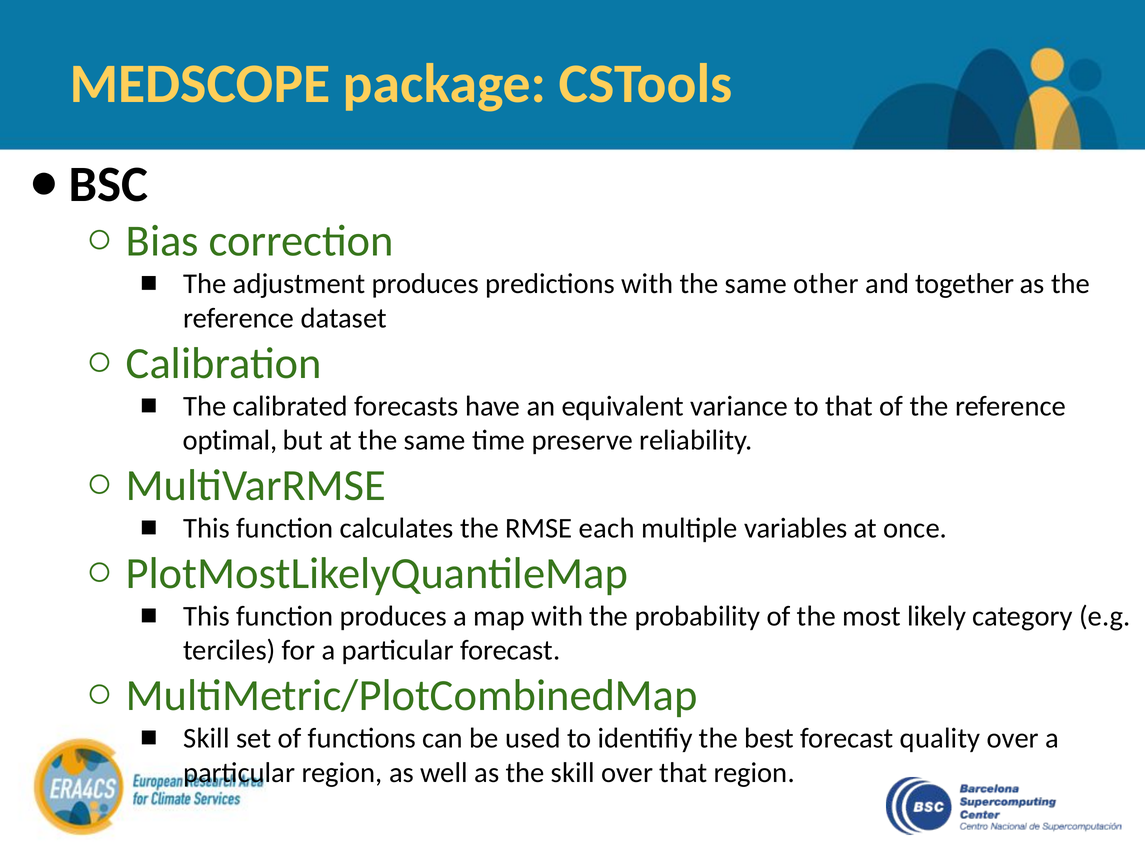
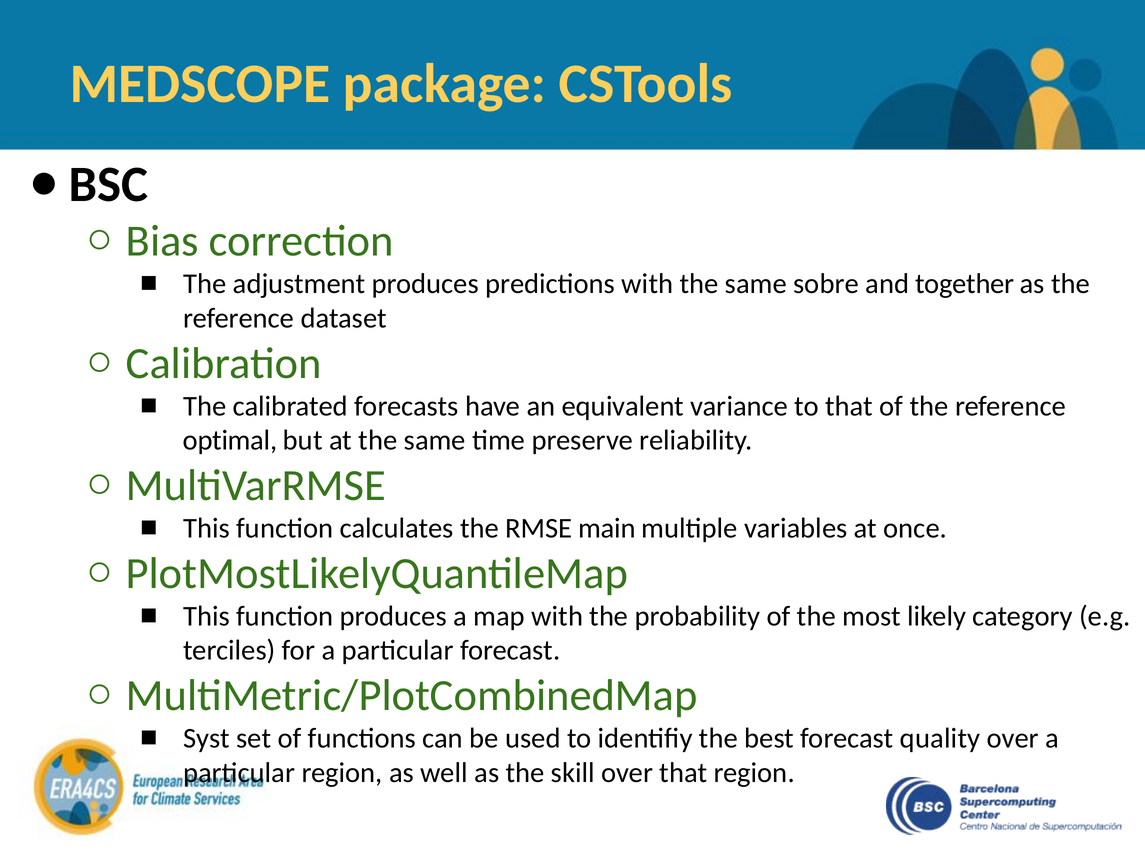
other: other -> sobre
each: each -> main
Skill at (206, 738): Skill -> Syst
